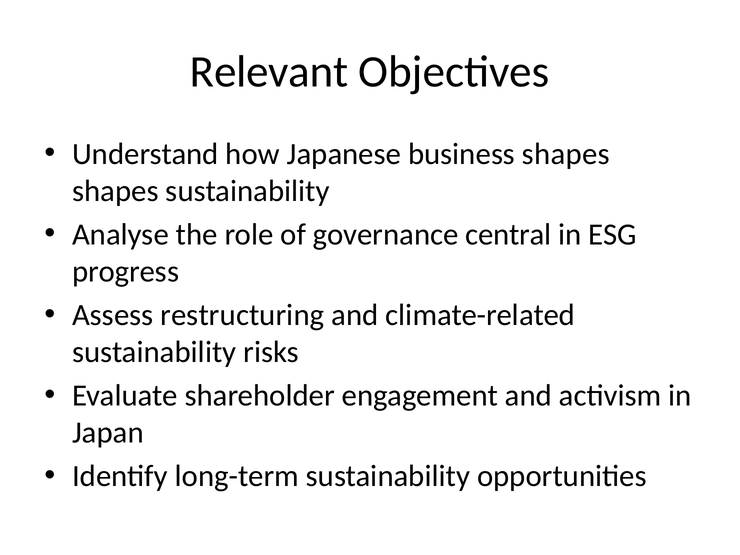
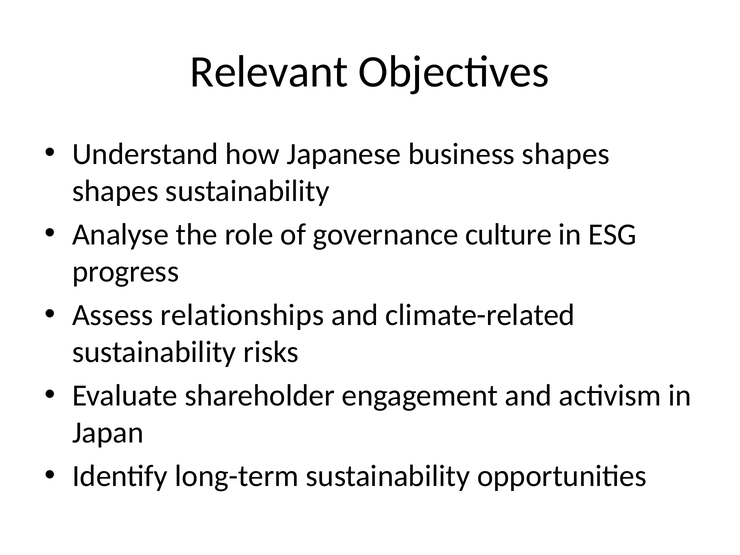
central: central -> culture
restructuring: restructuring -> relationships
